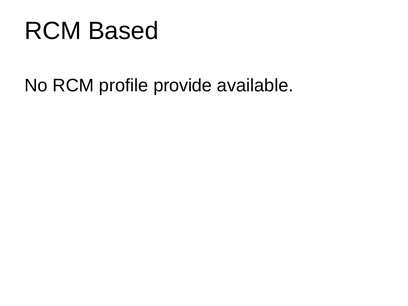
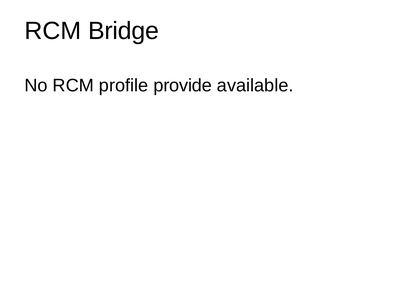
Based: Based -> Bridge
